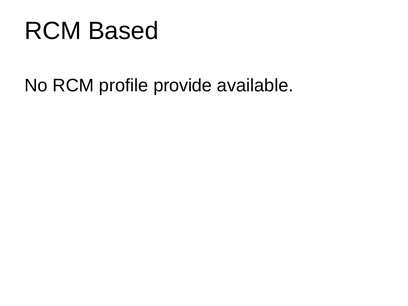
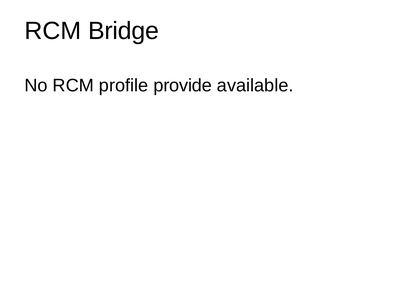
Based: Based -> Bridge
